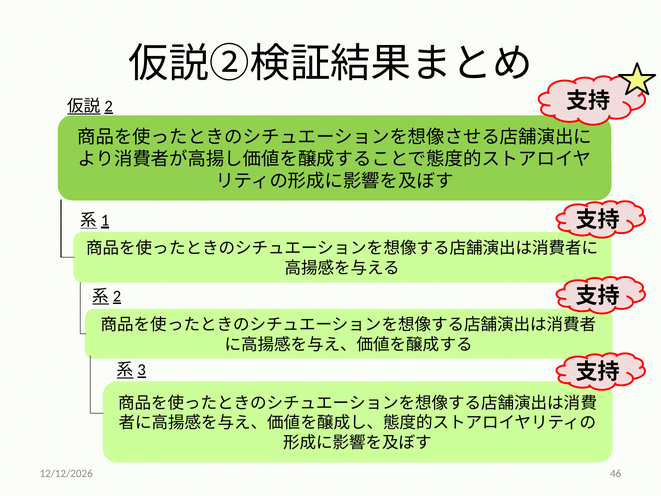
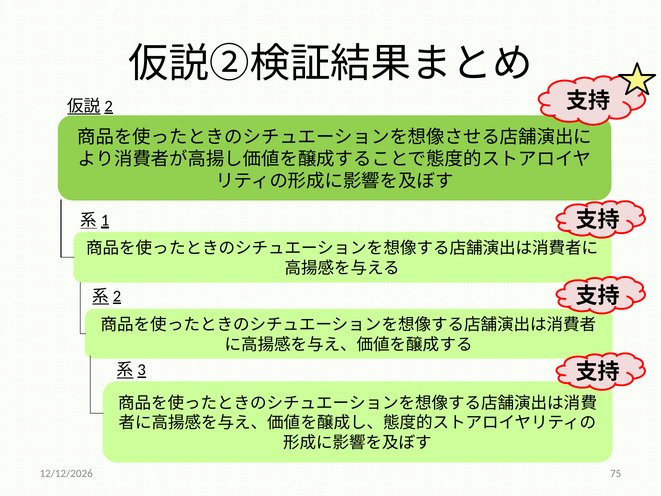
46: 46 -> 75
